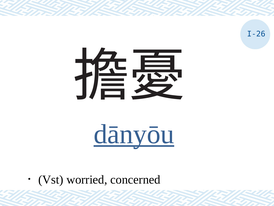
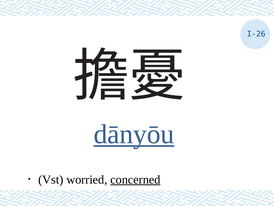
concerned underline: none -> present
